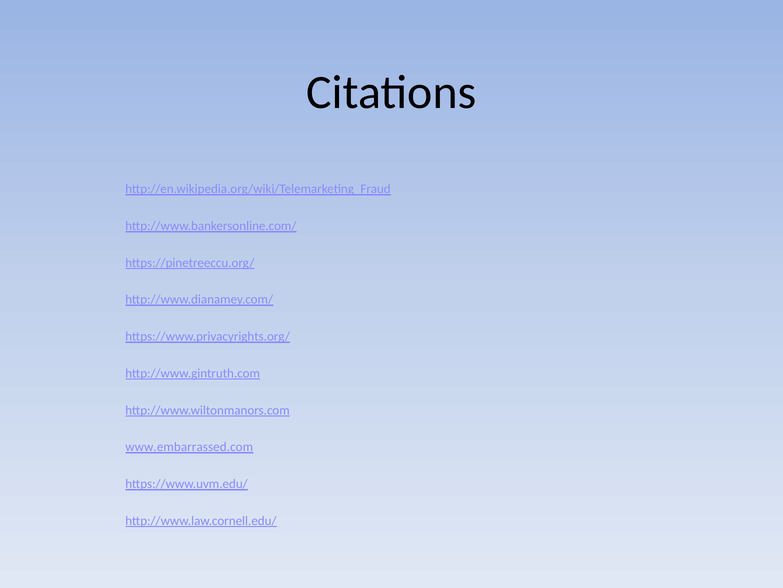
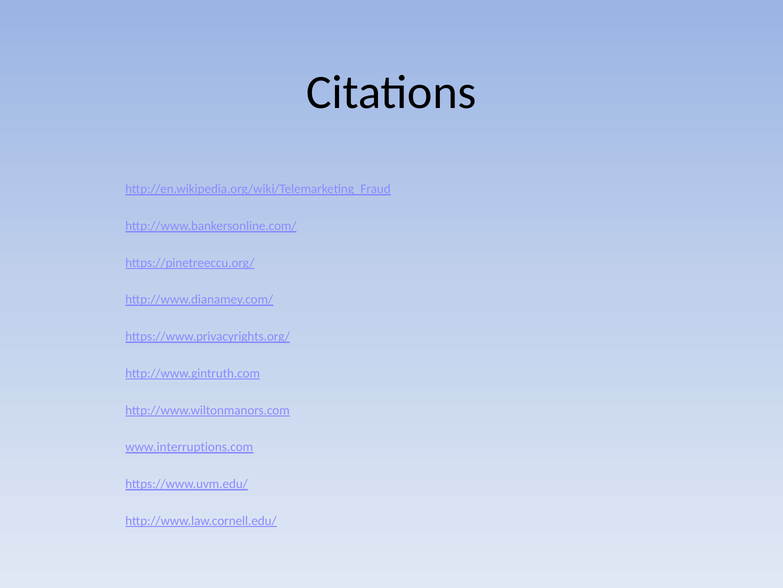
www.embarrassed.com: www.embarrassed.com -> www.interruptions.com
